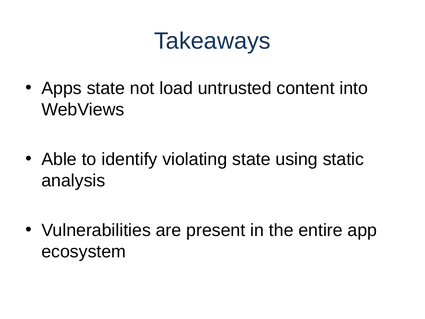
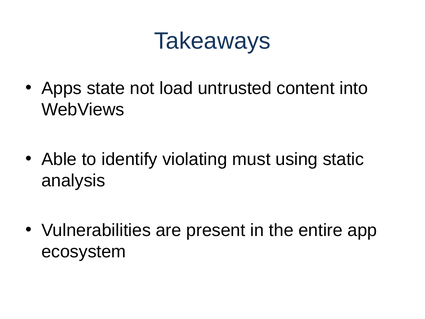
violating state: state -> must
